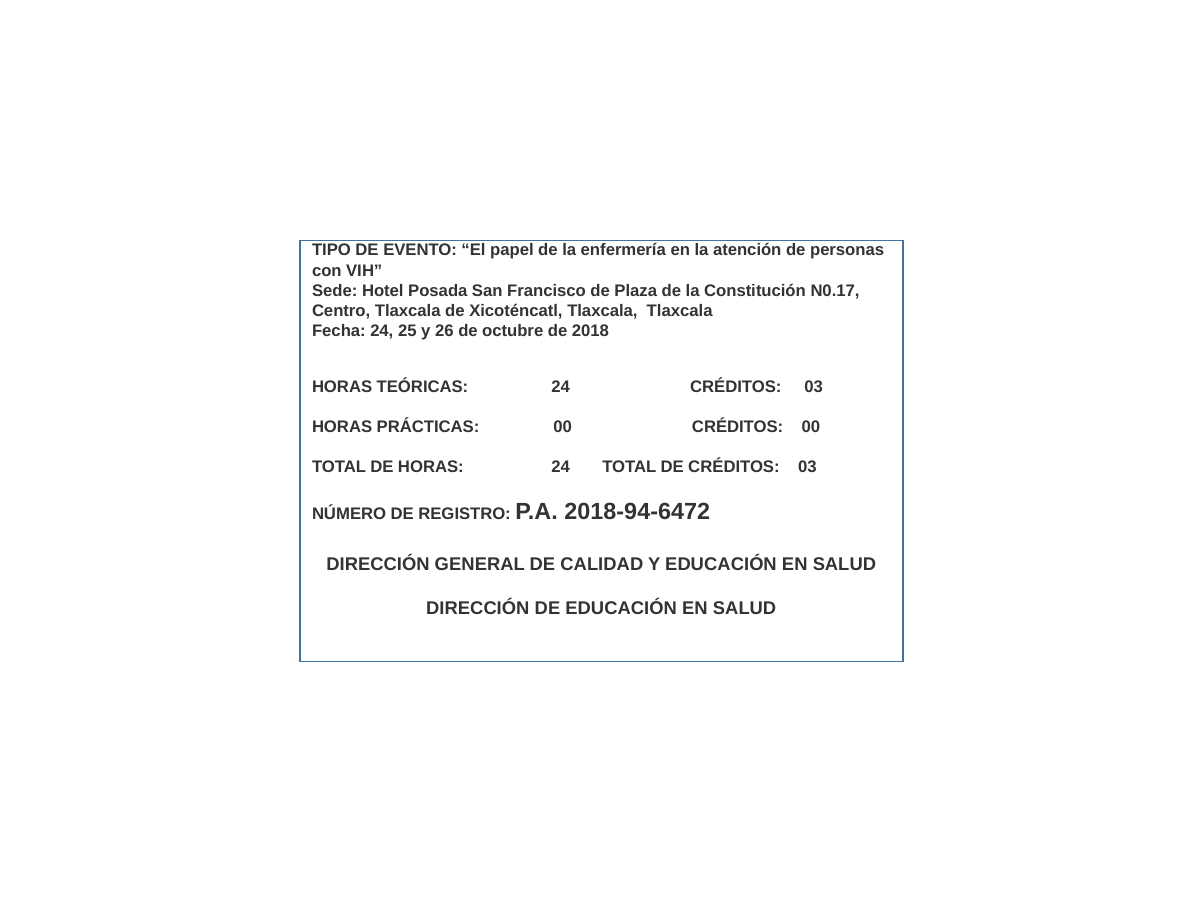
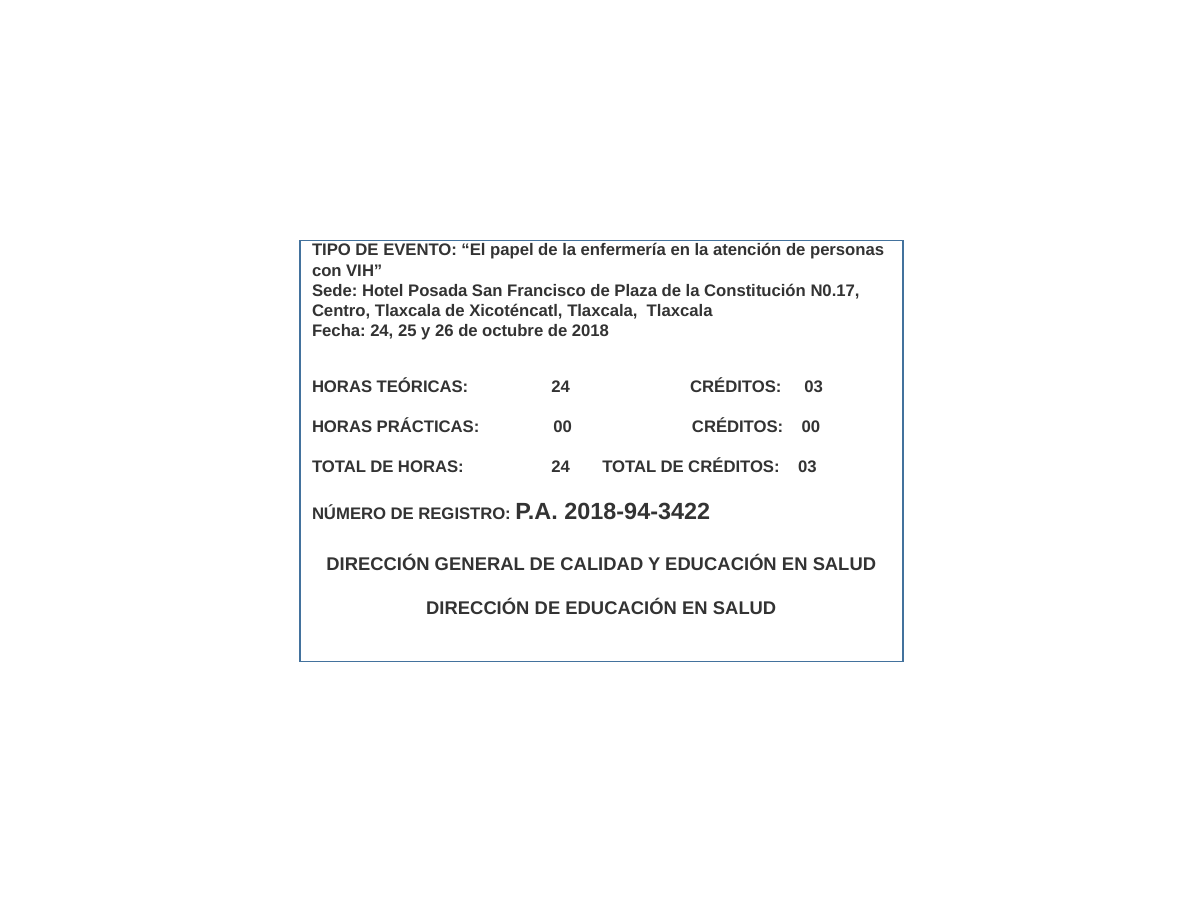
2018-94-6472: 2018-94-6472 -> 2018-94-3422
